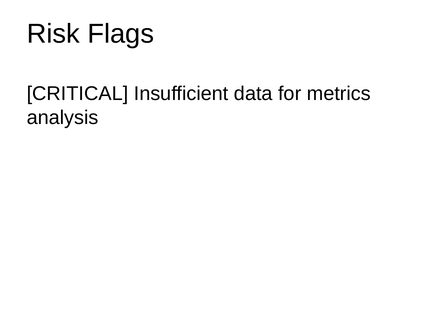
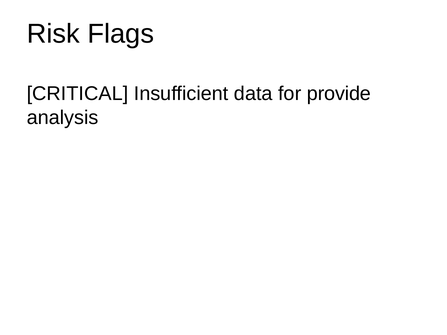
metrics: metrics -> provide
